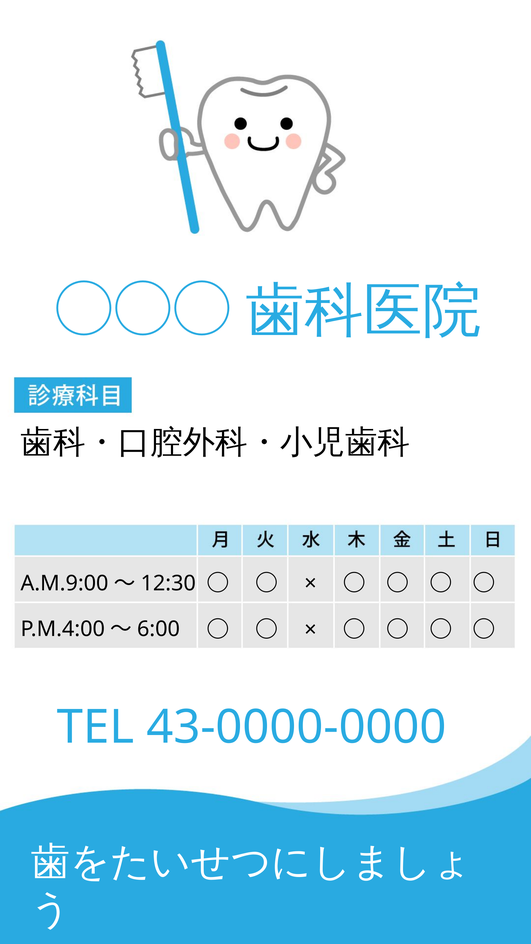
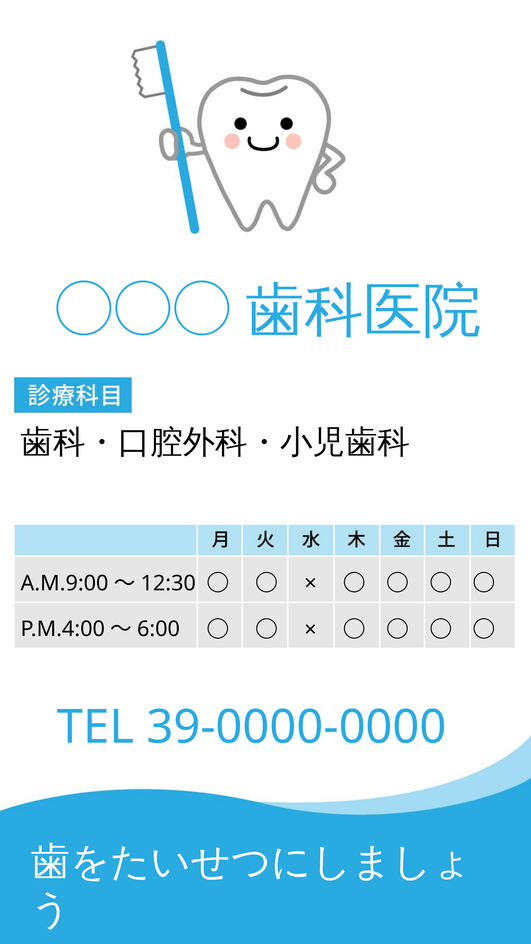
43-0000-0000: 43-0000-0000 -> 39-0000-0000
